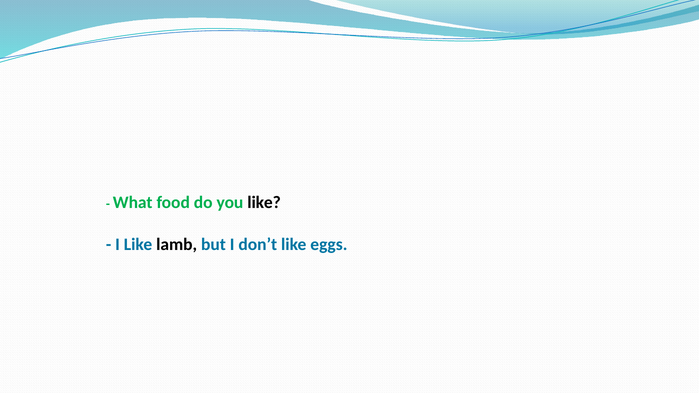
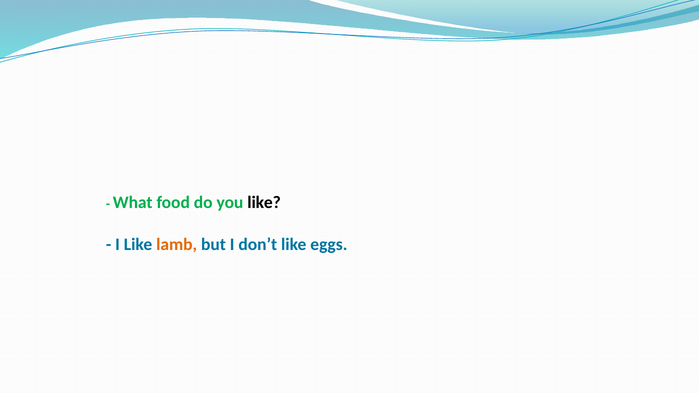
lamb colour: black -> orange
